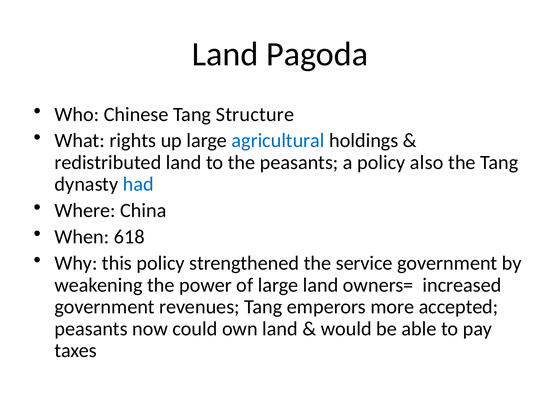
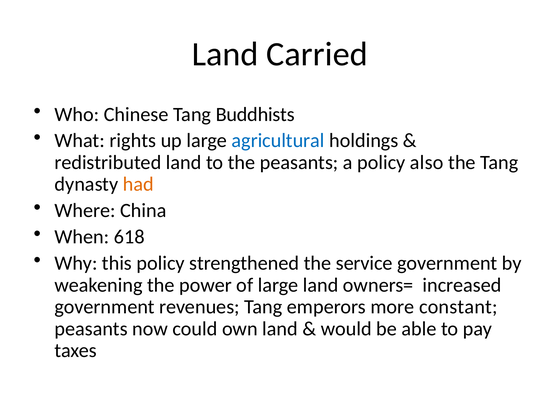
Pagoda: Pagoda -> Carried
Structure: Structure -> Buddhists
had colour: blue -> orange
accepted: accepted -> constant
